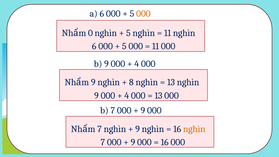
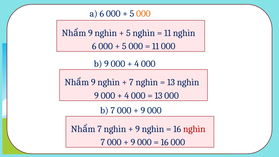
0 at (90, 33): 0 -> 9
8 at (131, 82): 8 -> 7
nghìn at (194, 129) colour: orange -> red
